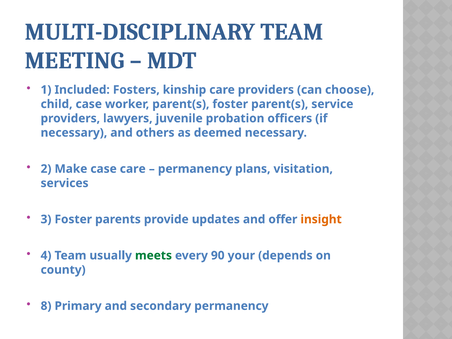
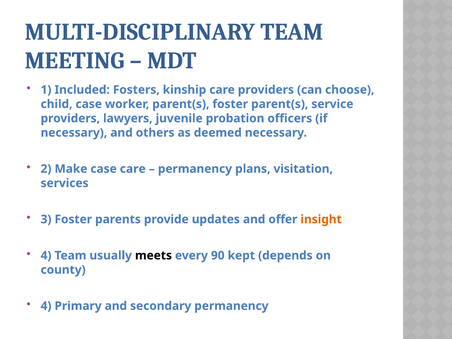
meets colour: green -> black
your: your -> kept
8 at (46, 306): 8 -> 4
